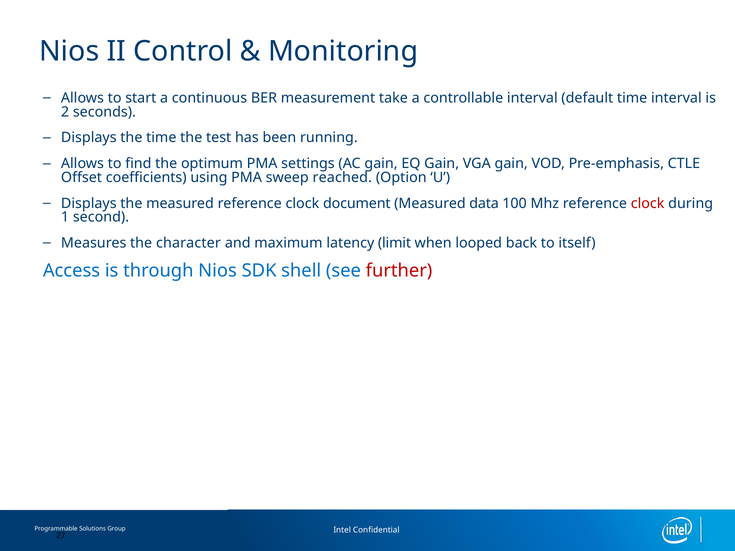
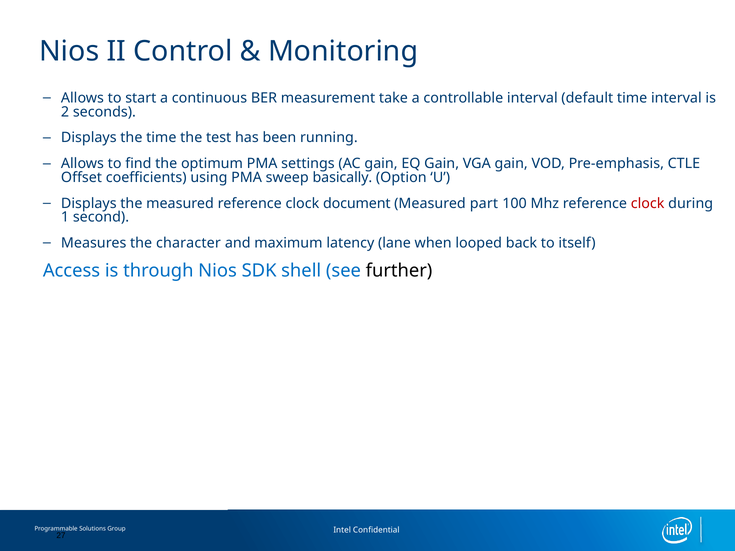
reached: reached -> basically
data: data -> part
limit: limit -> lane
further colour: red -> black
